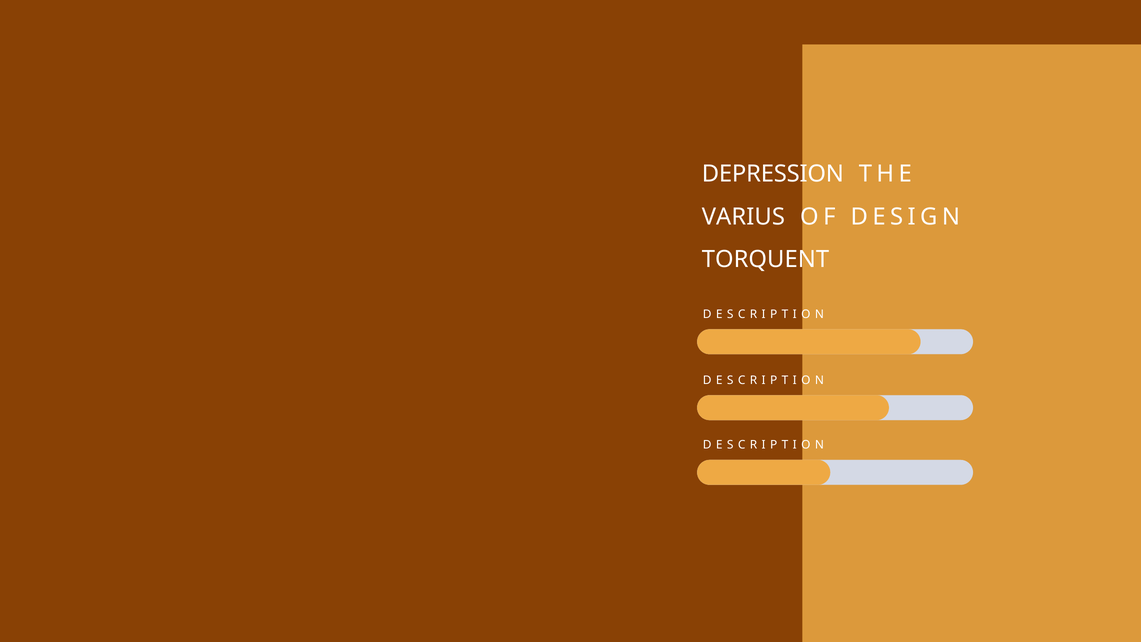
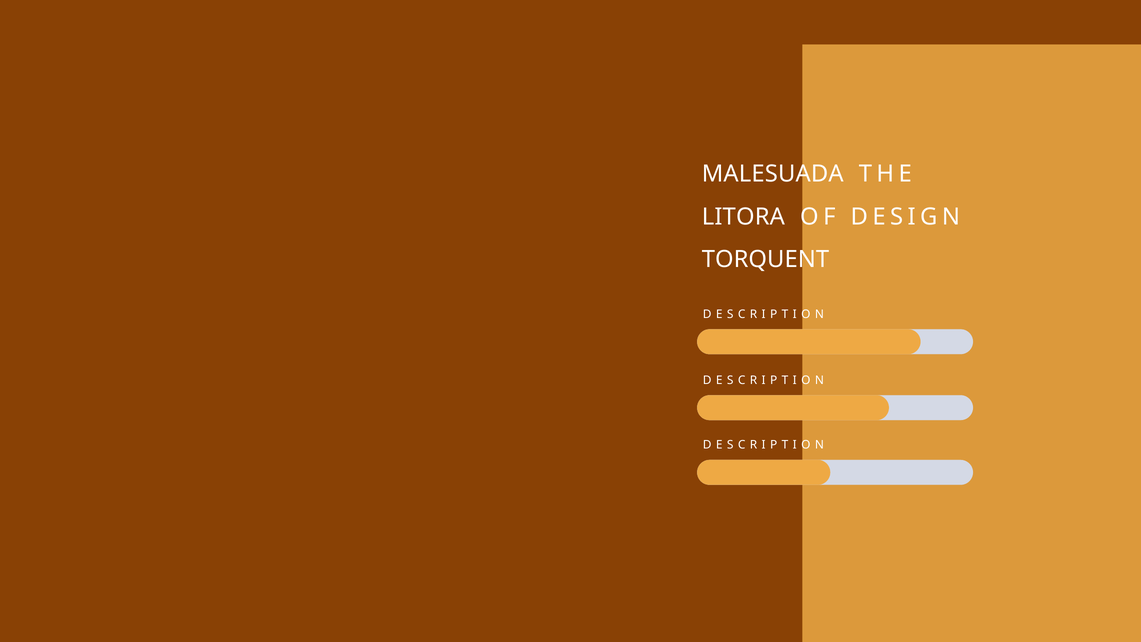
DEPRESSION: DEPRESSION -> MALESUADA
VARIUS: VARIUS -> LITORA
